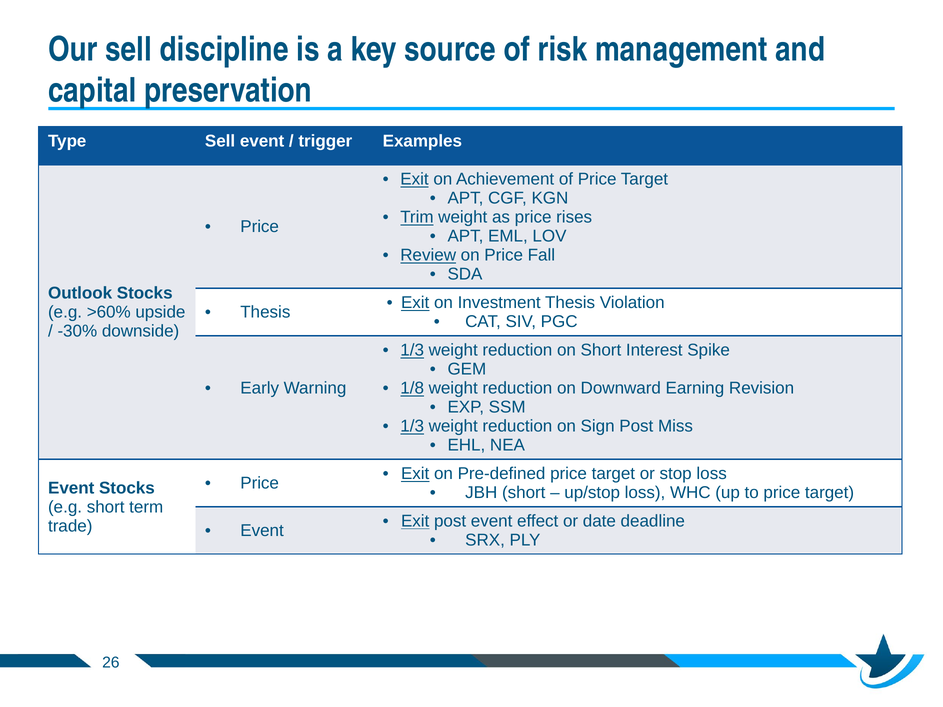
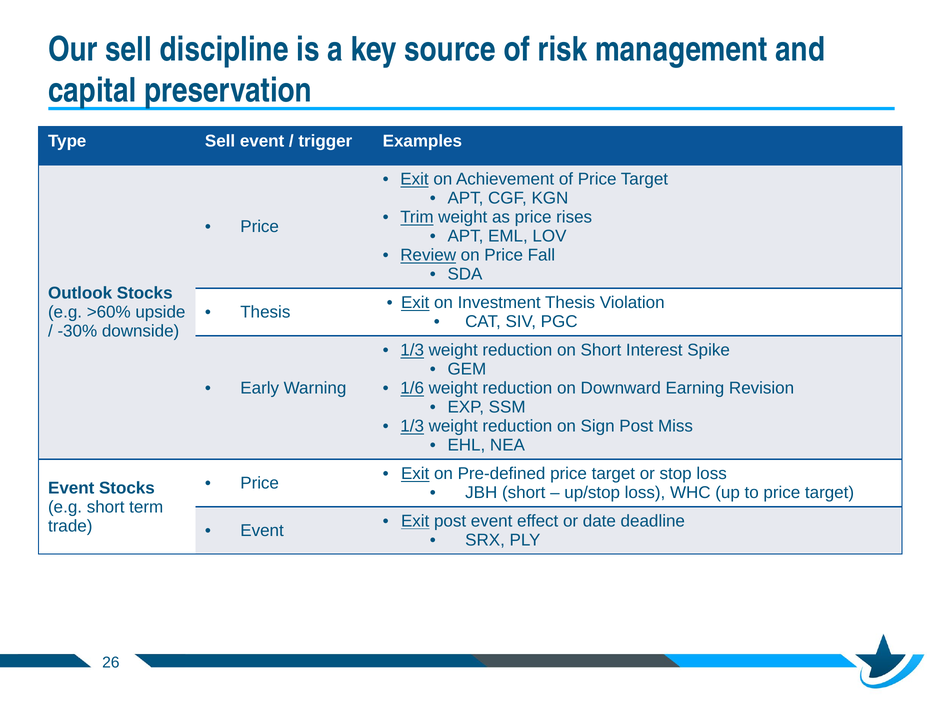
1/8: 1/8 -> 1/6
